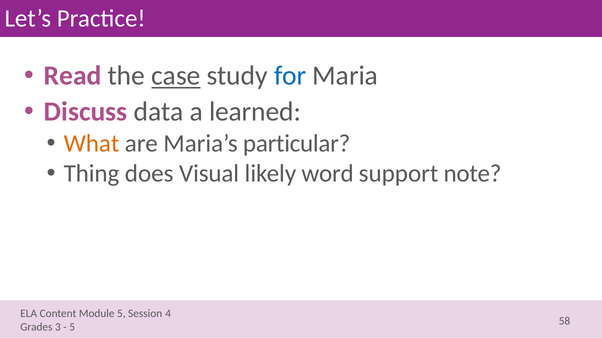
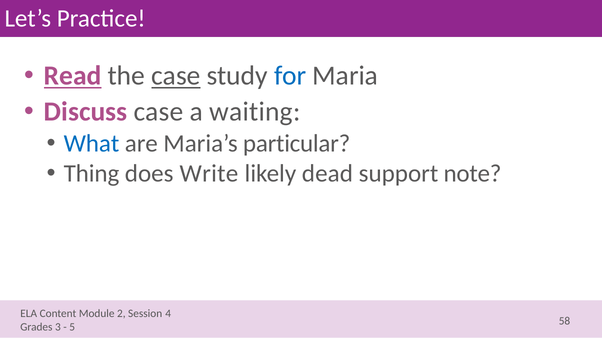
Read underline: none -> present
Discuss data: data -> case
learned: learned -> waiting
What colour: orange -> blue
Visual: Visual -> Write
word: word -> dead
5 at (121, 314): 5 -> 2
